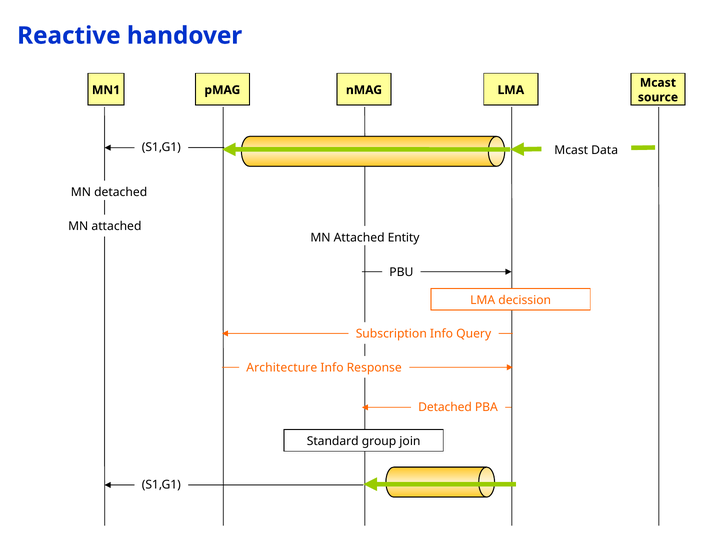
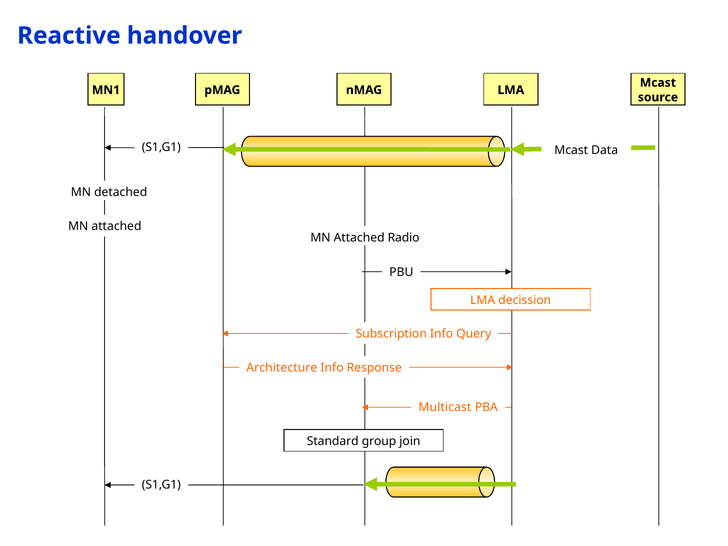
Entity: Entity -> Radio
Detached at (445, 407): Detached -> Multicast
